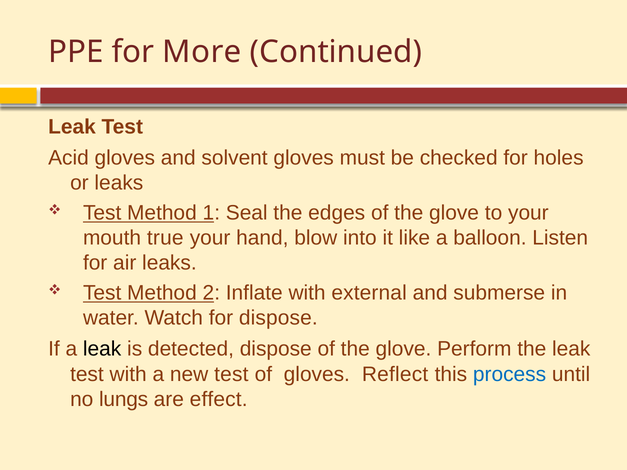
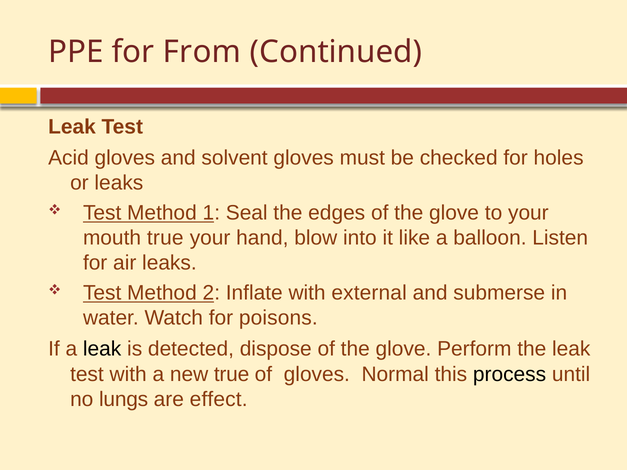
More: More -> From
for dispose: dispose -> poisons
new test: test -> true
Reflect: Reflect -> Normal
process colour: blue -> black
